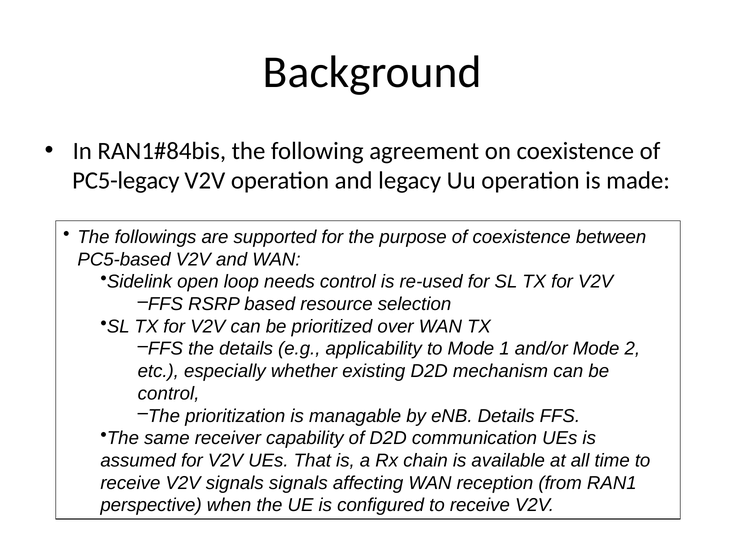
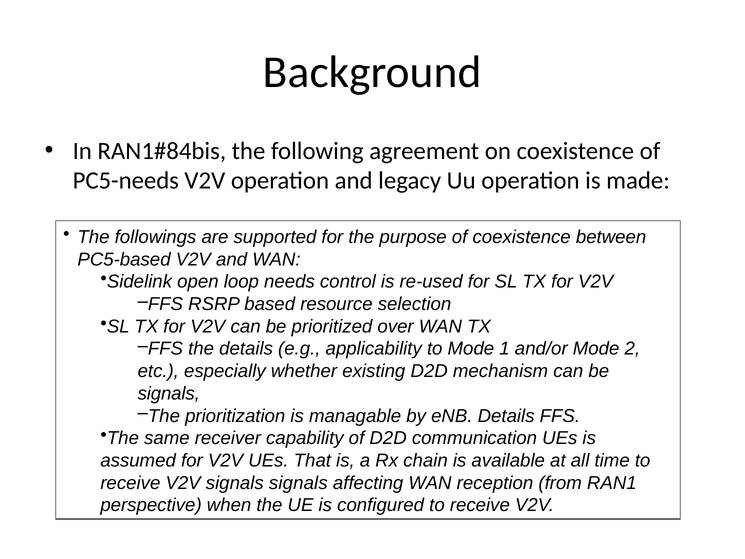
PC5-legacy: PC5-legacy -> PC5-needs
control at (169, 393): control -> signals
